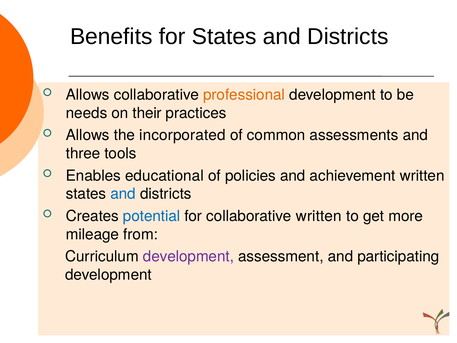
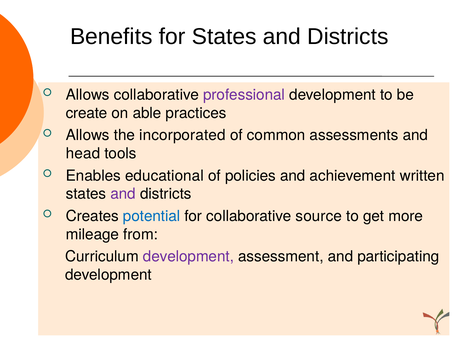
professional colour: orange -> purple
needs: needs -> create
their: their -> able
three: three -> head
and at (123, 194) colour: blue -> purple
collaborative written: written -> source
